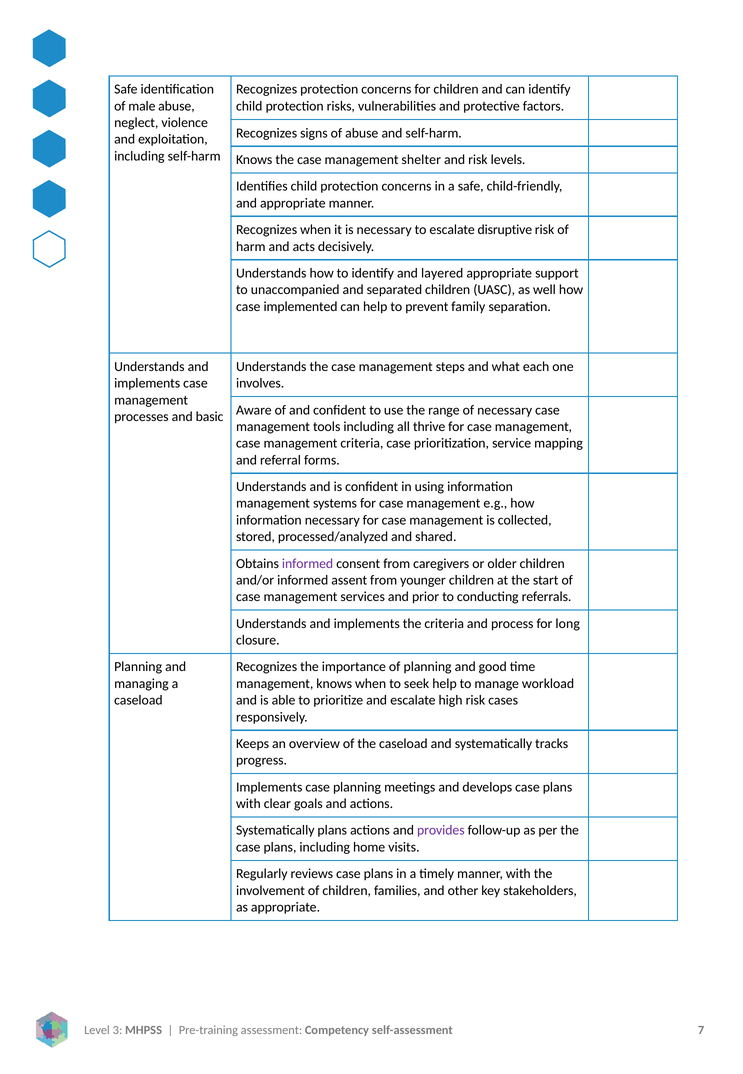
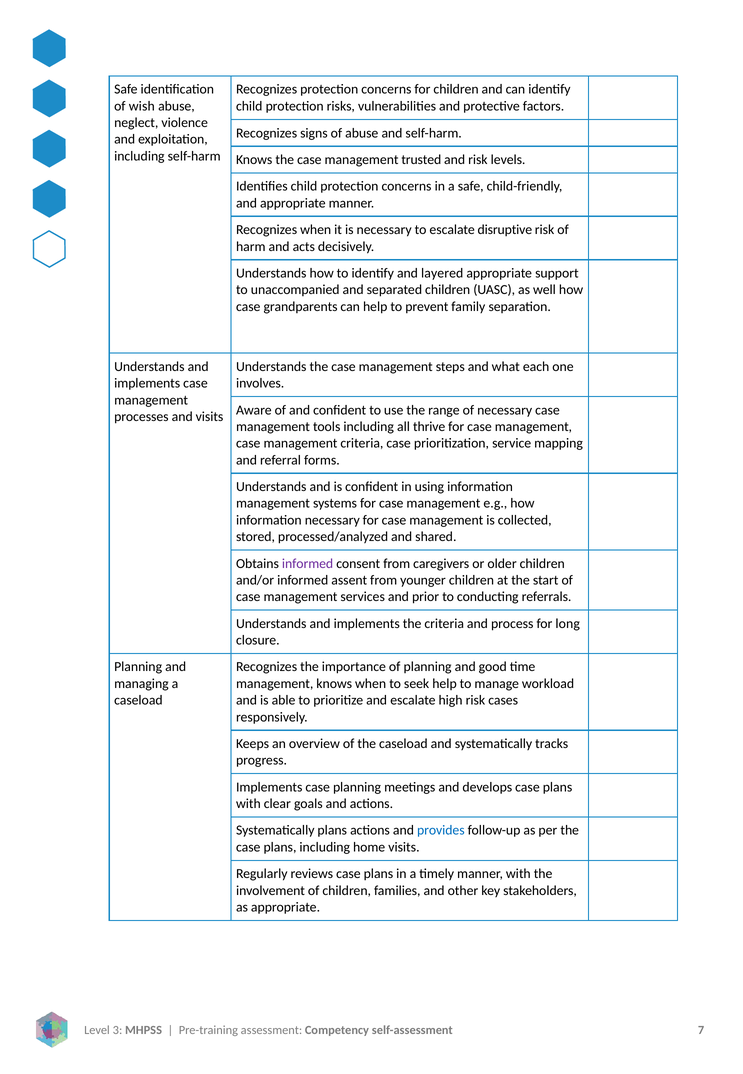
male: male -> wish
shelter: shelter -> trusted
implemented: implemented -> grandparents
and basic: basic -> visits
provides colour: purple -> blue
